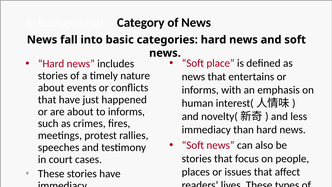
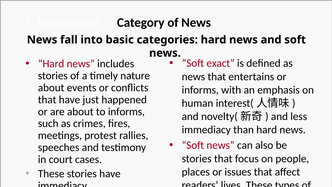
place: place -> exact
